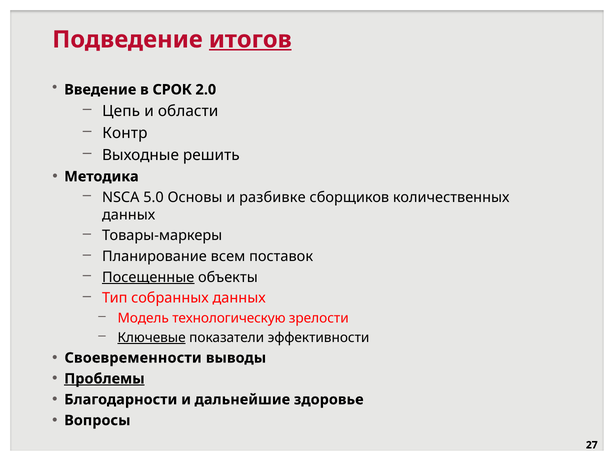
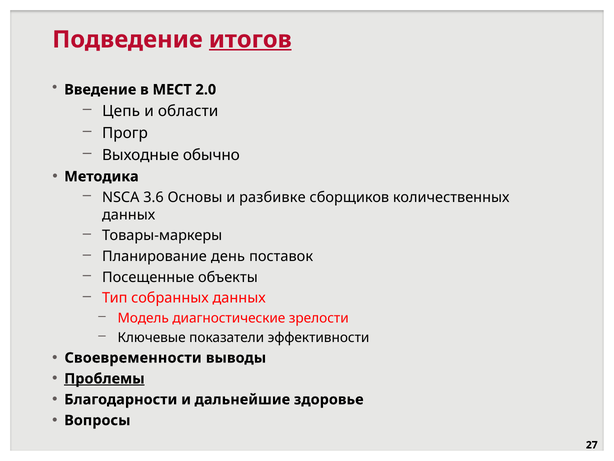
СРОК: СРОК -> МЕСТ
Контр: Контр -> Прогр
решить: решить -> обычно
5.0: 5.0 -> 3.6
всем: всем -> день
Посещенные underline: present -> none
технологическую: технологическую -> диагностические
Ключевые underline: present -> none
